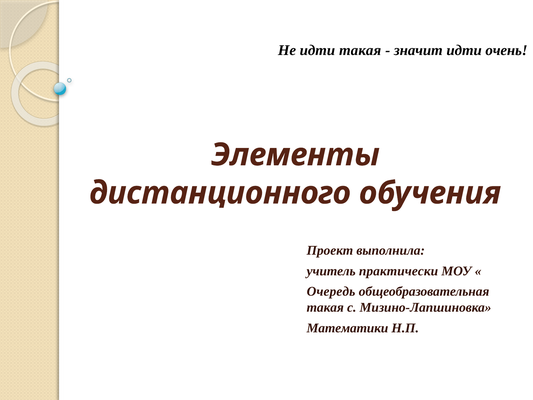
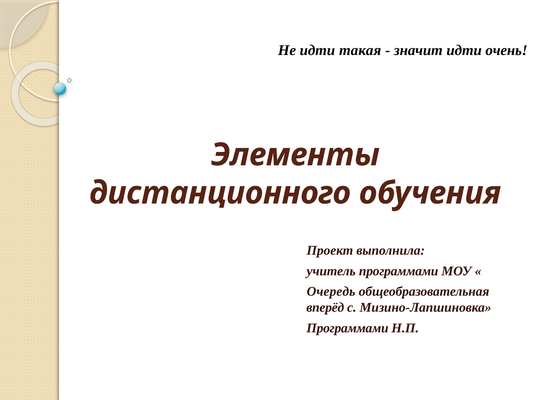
учитель практически: практически -> программами
такая at (325, 307): такая -> вперёд
Математики at (347, 328): Математики -> Программами
